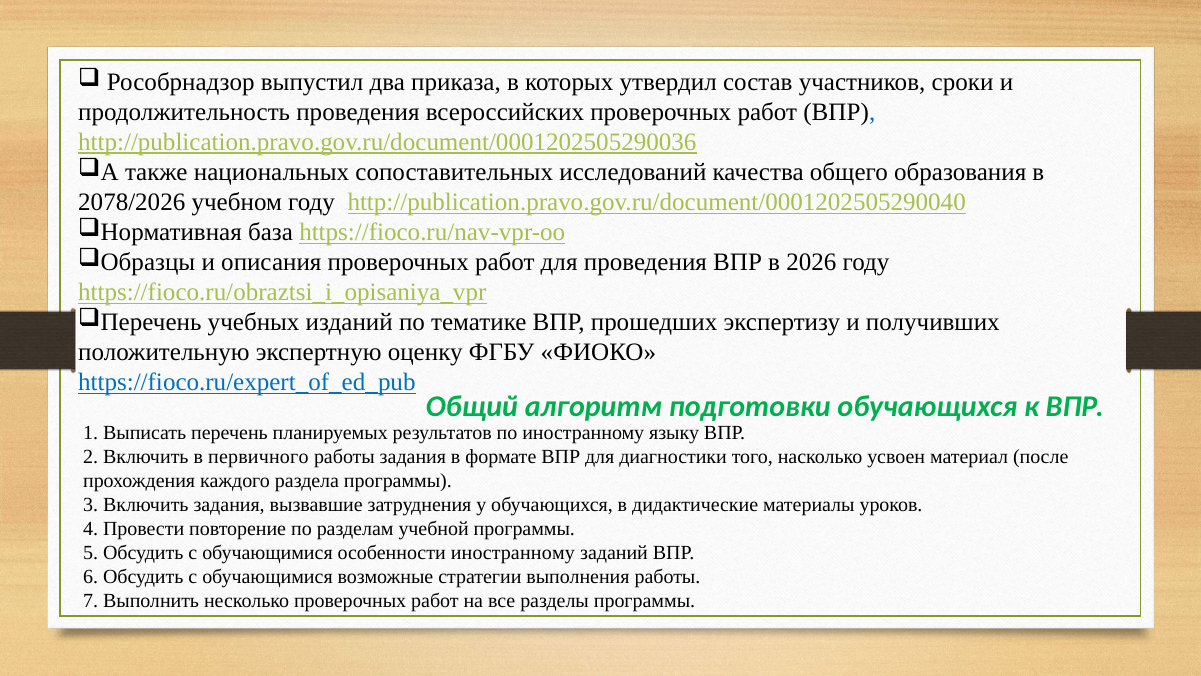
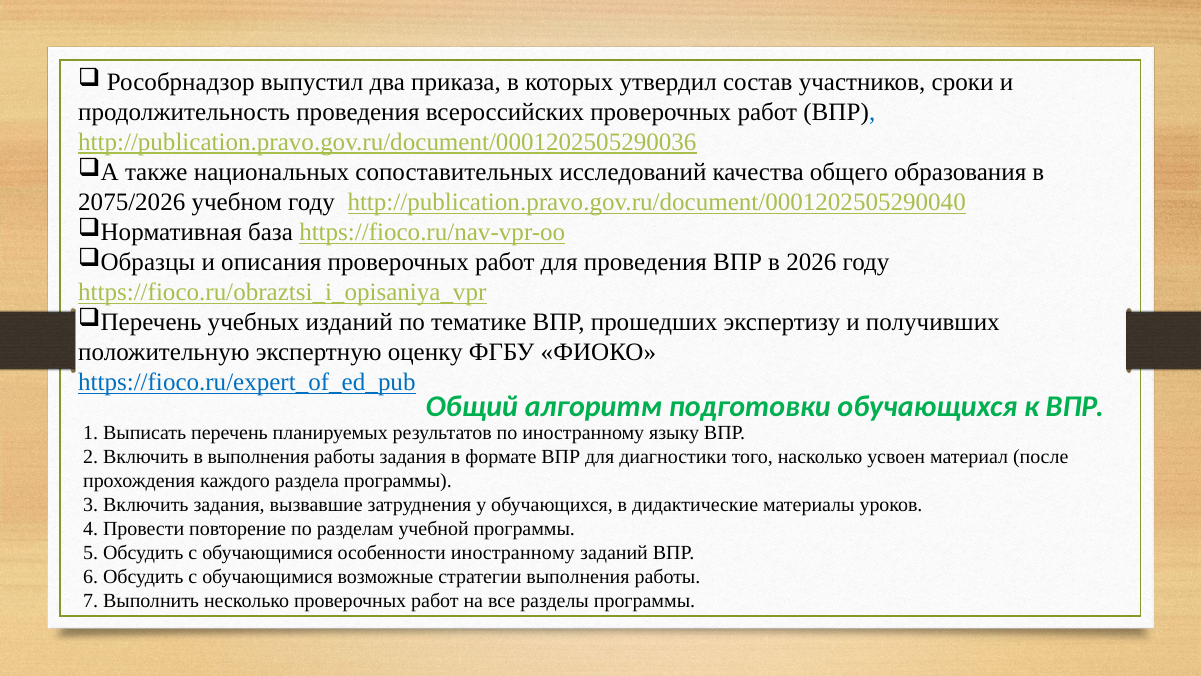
2078/2026: 2078/2026 -> 2075/2026
в первичного: первичного -> выполнения
